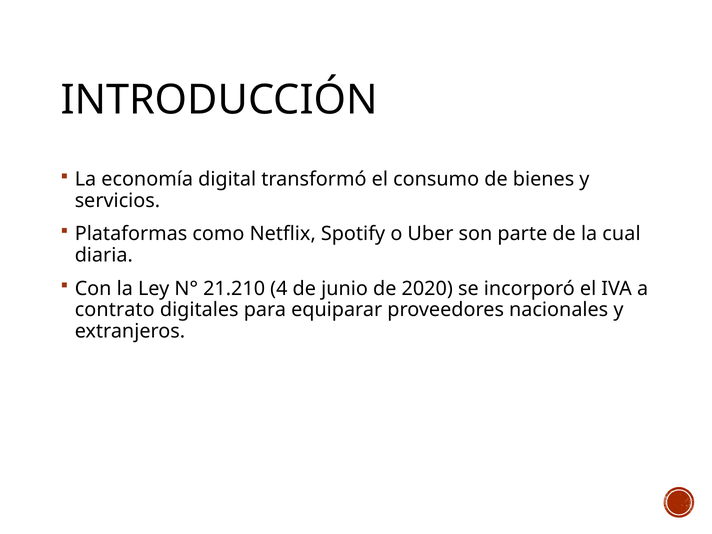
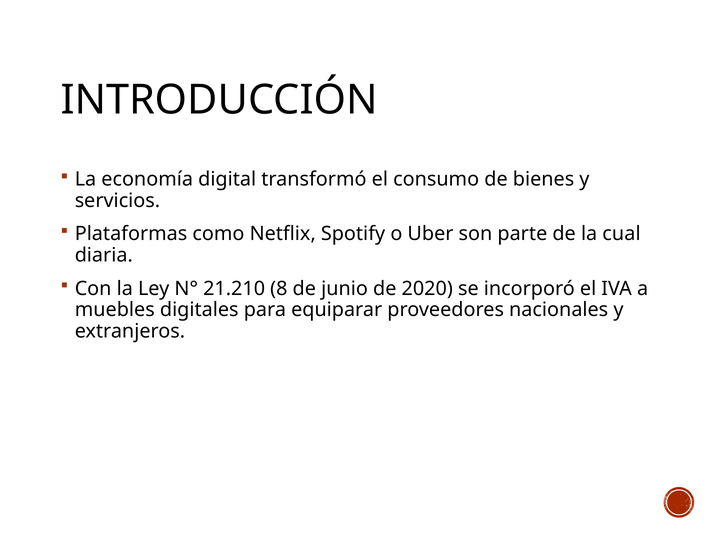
4: 4 -> 8
contrato: contrato -> muebles
